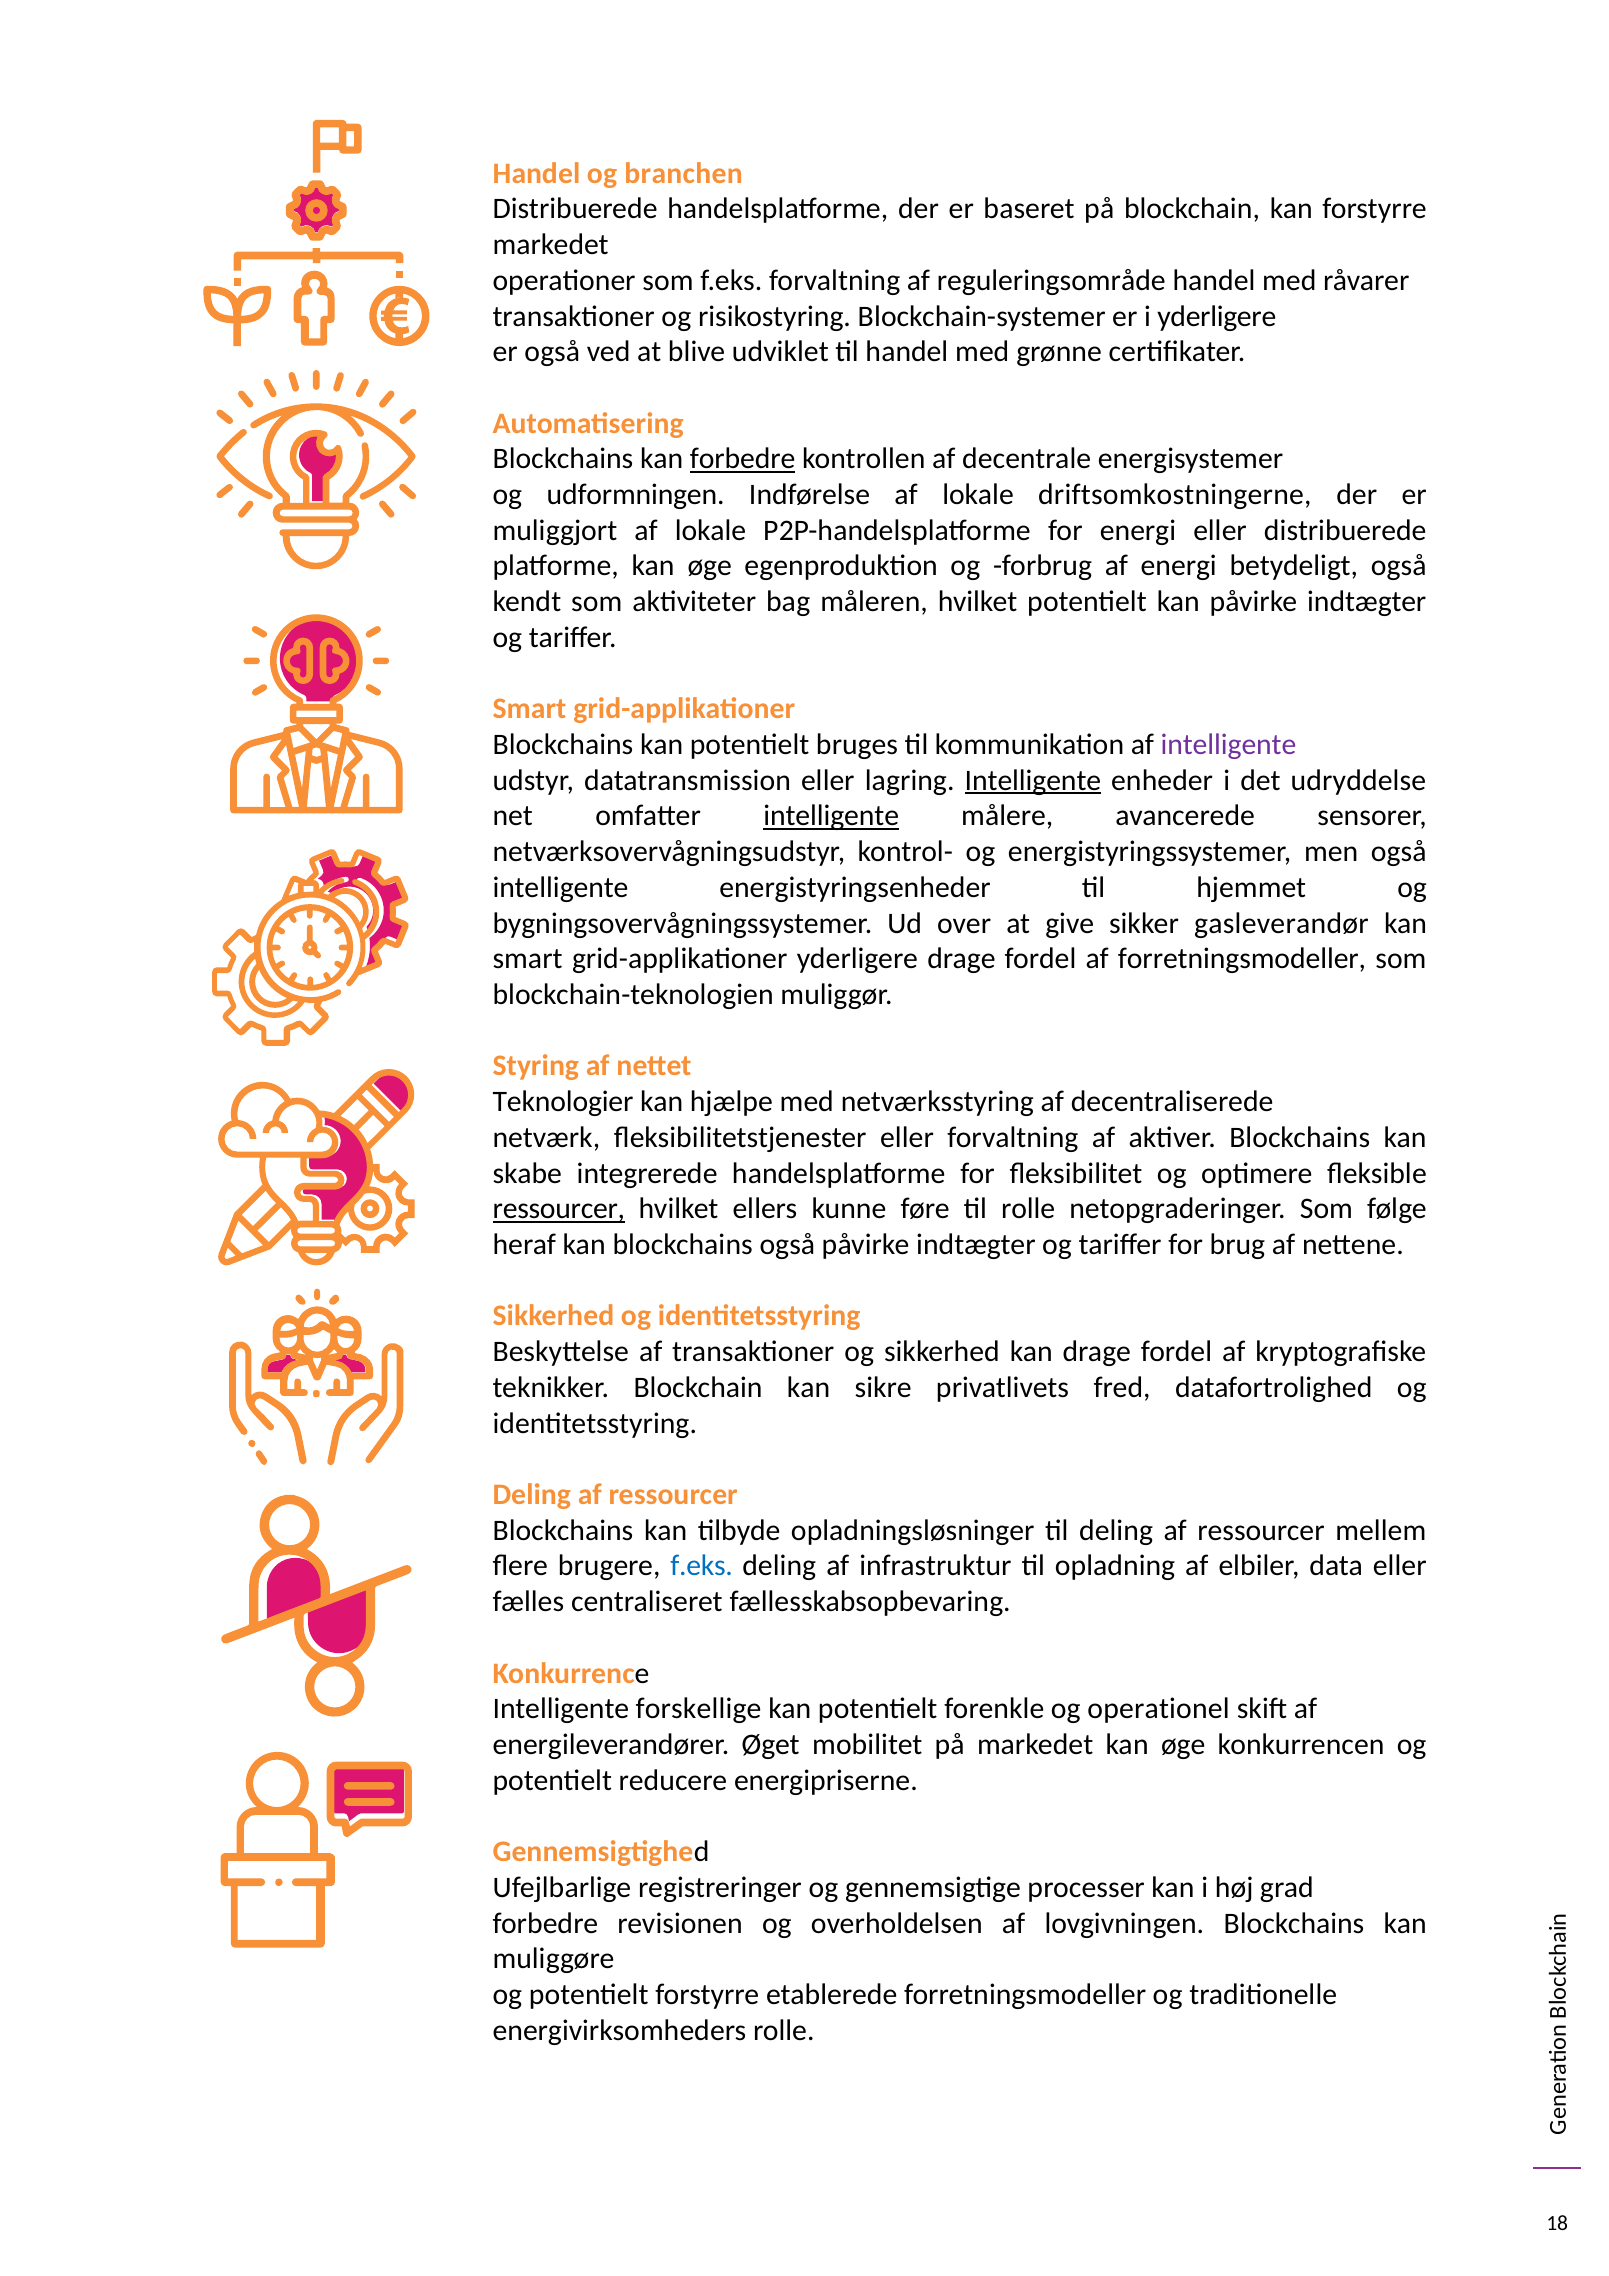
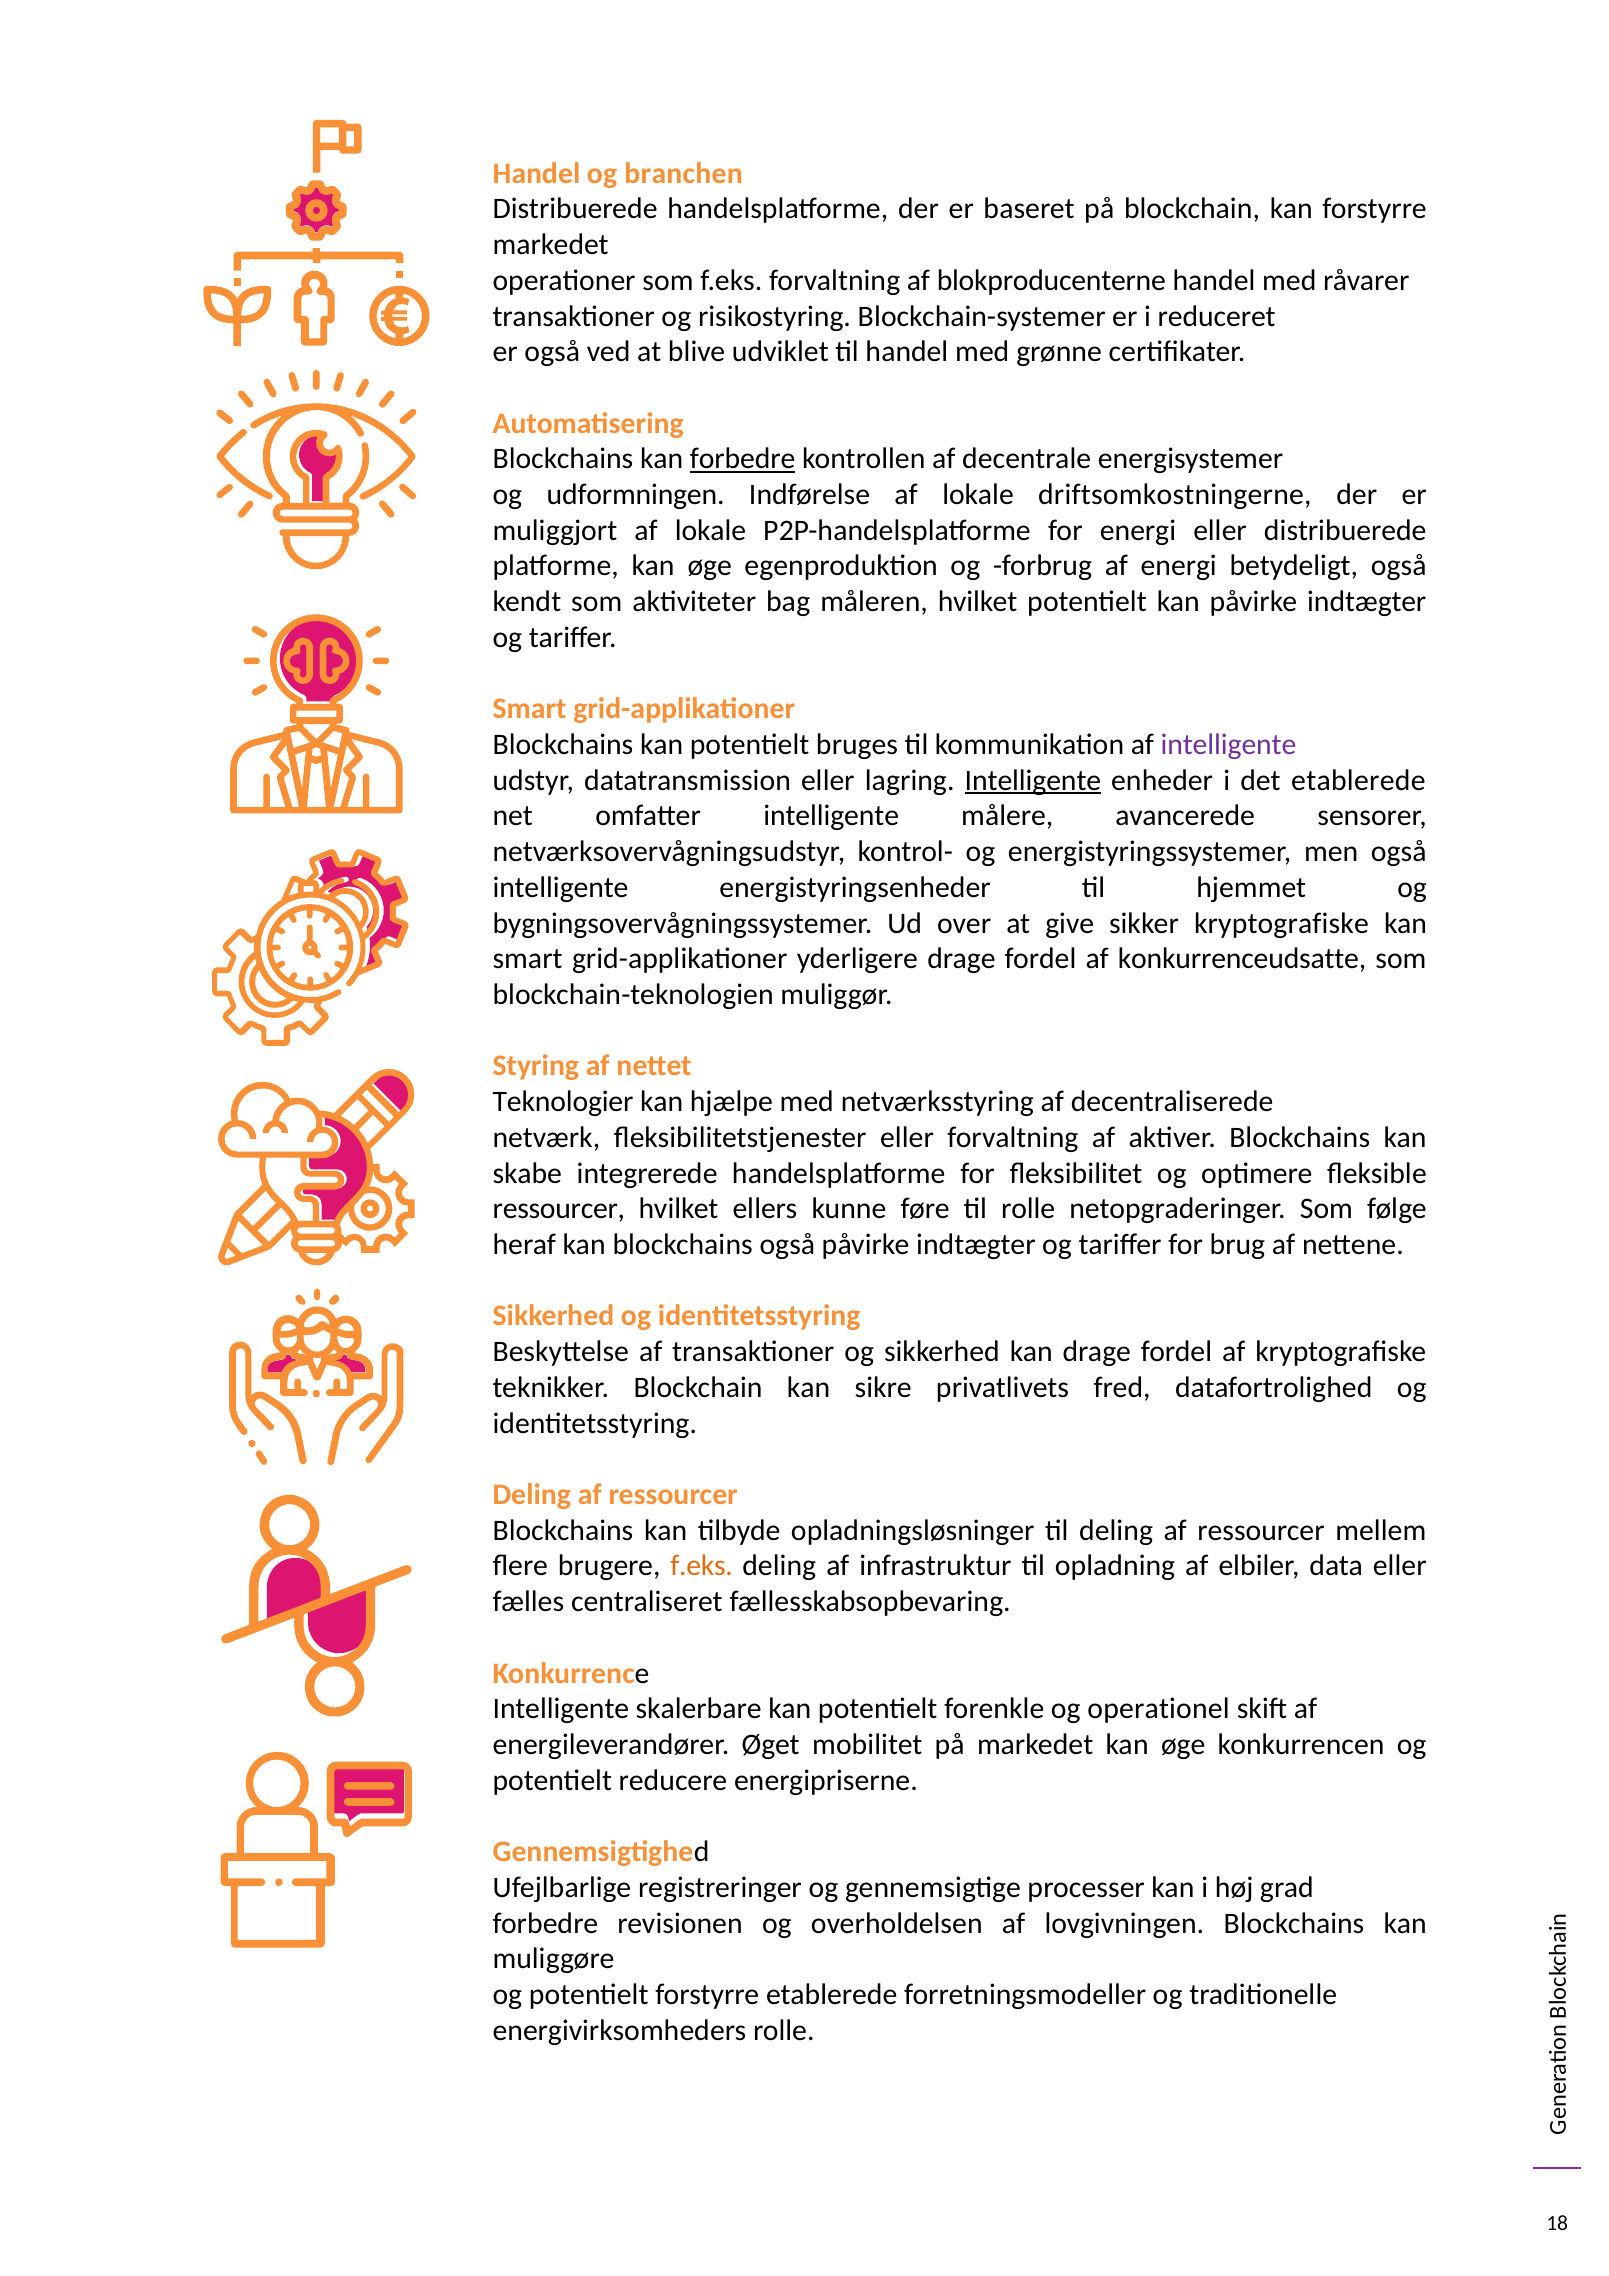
reguleringsområde: reguleringsområde -> blokproducenterne
i yderligere: yderligere -> reduceret
det udryddelse: udryddelse -> etablerede
intelligente at (831, 816) underline: present -> none
sikker gasleverandør: gasleverandør -> kryptografiske
af forretningsmodeller: forretningsmodeller -> konkurrenceudsatte
ressourcer at (559, 1209) underline: present -> none
f.eks at (702, 1566) colour: blue -> orange
forskellige: forskellige -> skalerbare
